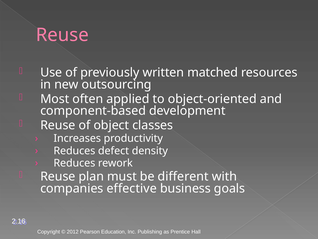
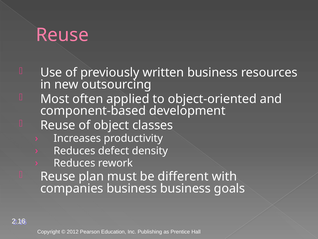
written matched: matched -> business
companies effective: effective -> business
